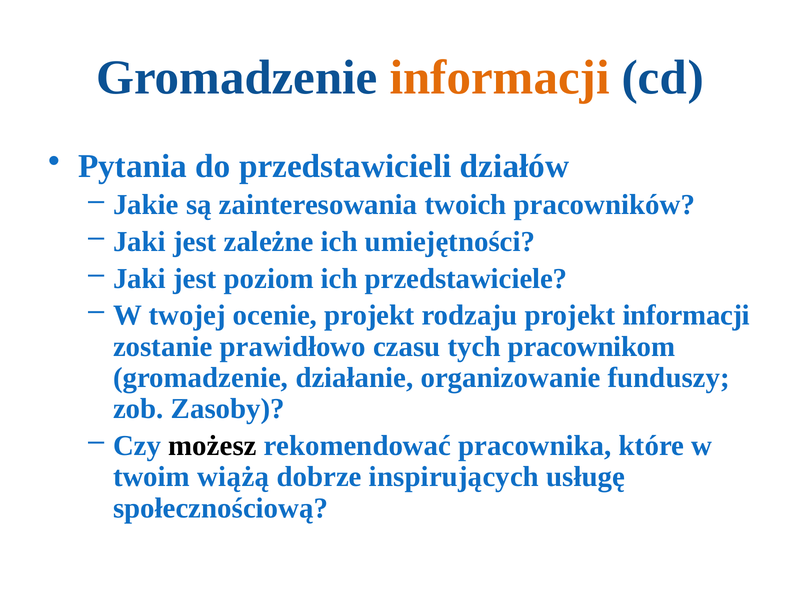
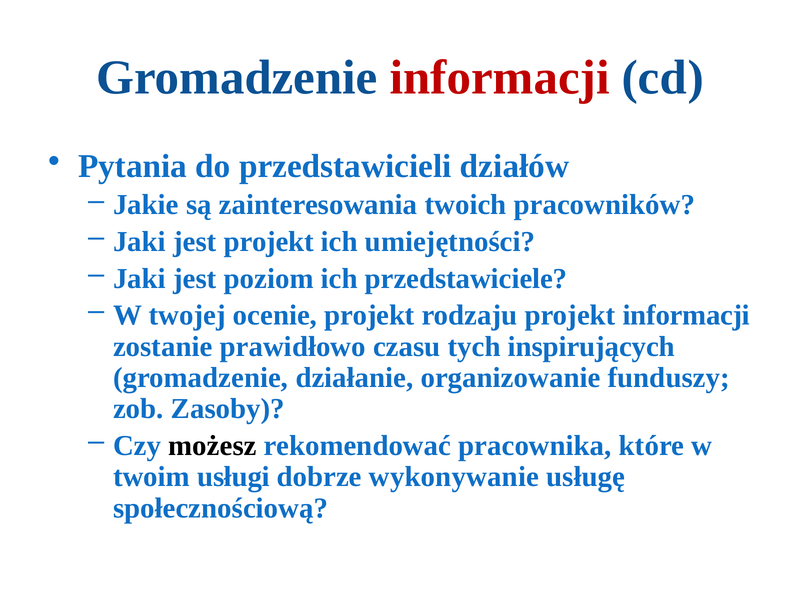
informacji at (500, 77) colour: orange -> red
jest zależne: zależne -> projekt
pracownikom: pracownikom -> inspirujących
wiążą: wiążą -> usługi
inspirujących: inspirujących -> wykonywanie
